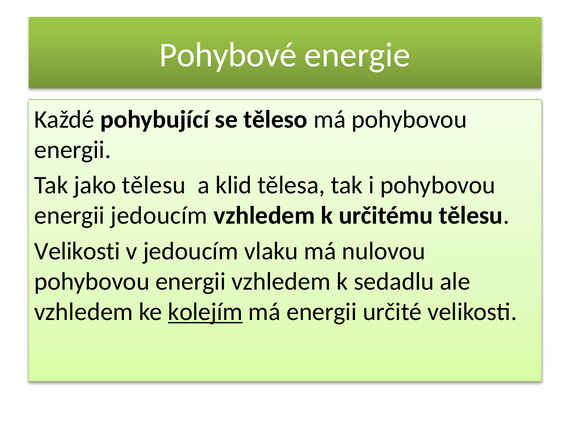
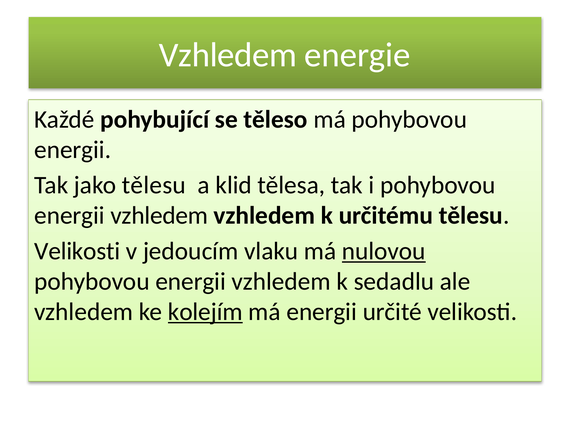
Pohybové at (228, 55): Pohybové -> Vzhledem
jedoucím at (159, 216): jedoucím -> vzhledem
nulovou underline: none -> present
